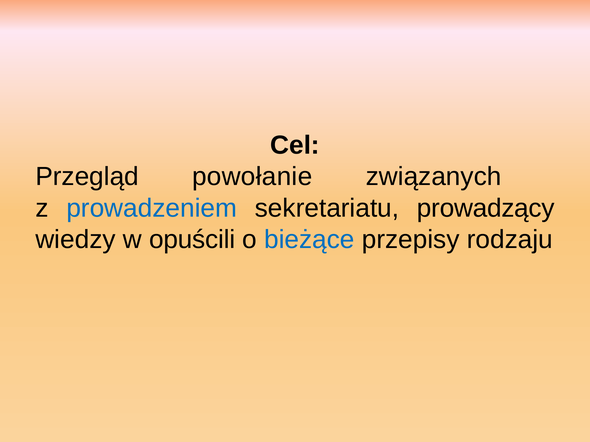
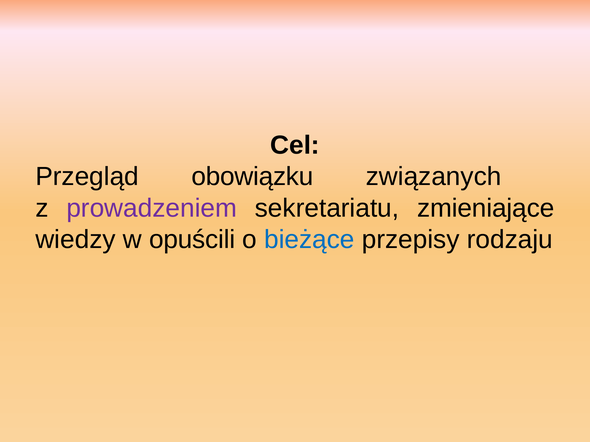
powołanie: powołanie -> obowiązku
prowadzeniem colour: blue -> purple
prowadzący: prowadzący -> zmieniające
